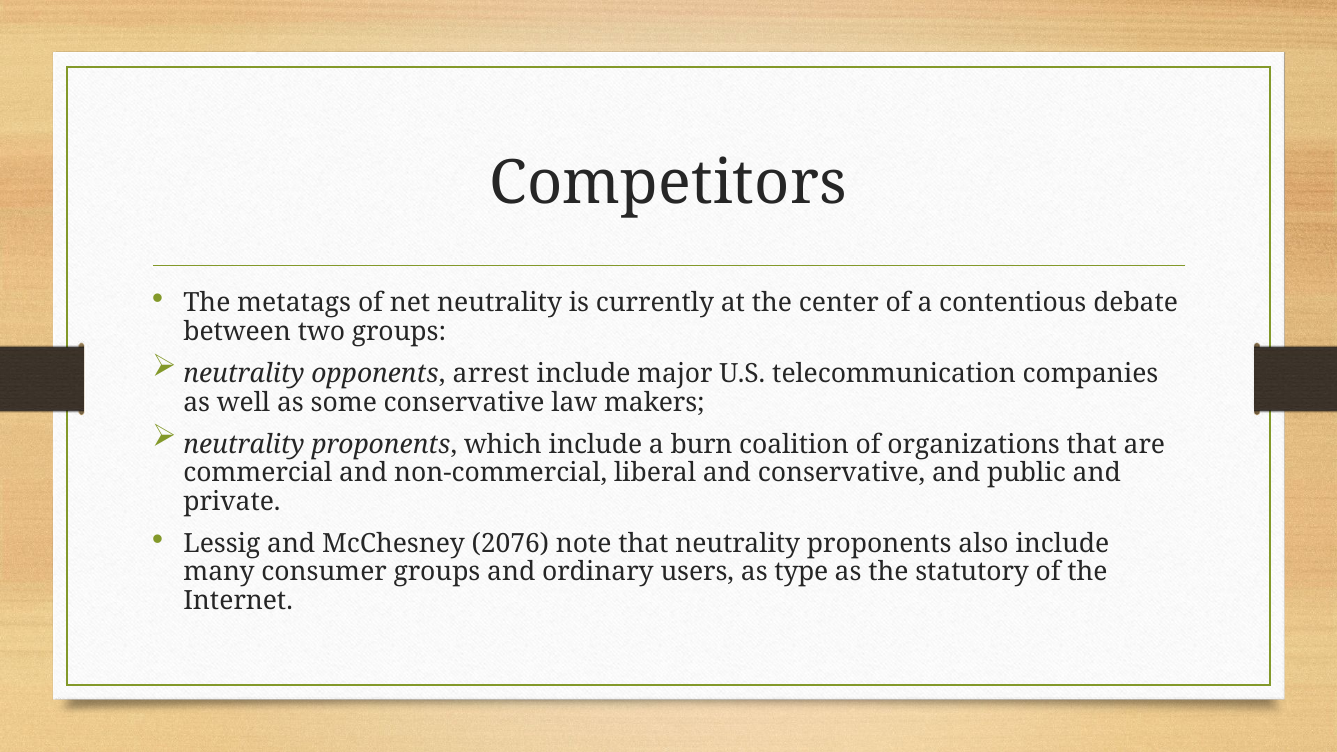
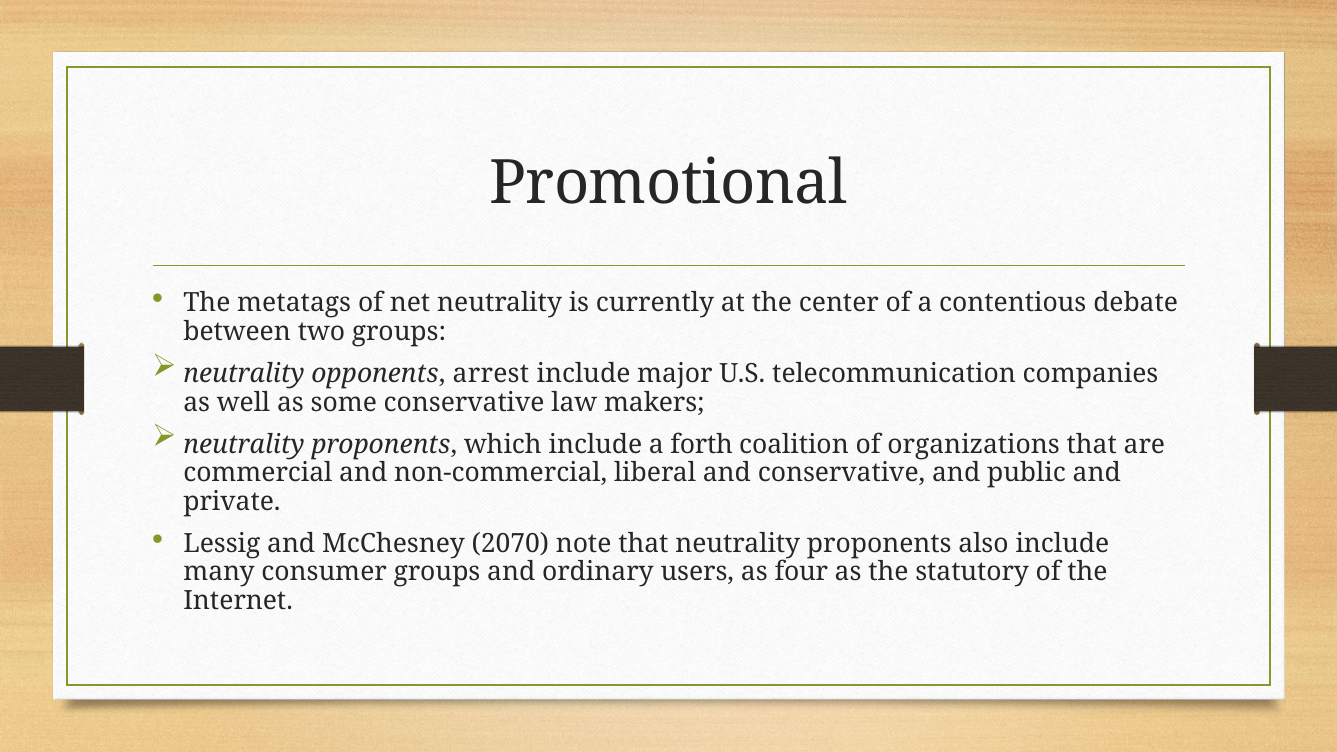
Competitors: Competitors -> Promotional
burn: burn -> forth
2076: 2076 -> 2070
type: type -> four
